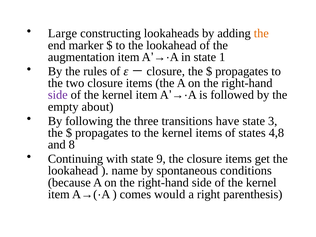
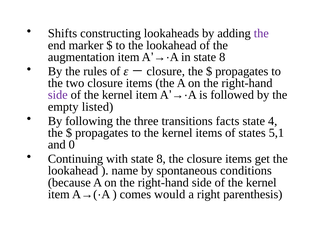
Large: Large -> Shifts
the at (261, 33) colour: orange -> purple
in state 1: 1 -> 8
about: about -> listed
have: have -> facts
3: 3 -> 4
4,8: 4,8 -> 5,1
8: 8 -> 0
with state 9: 9 -> 8
